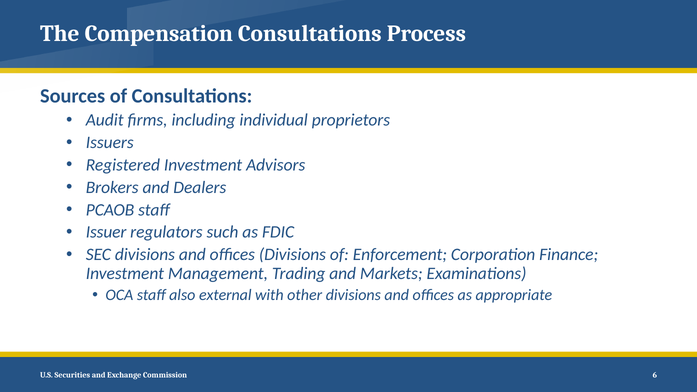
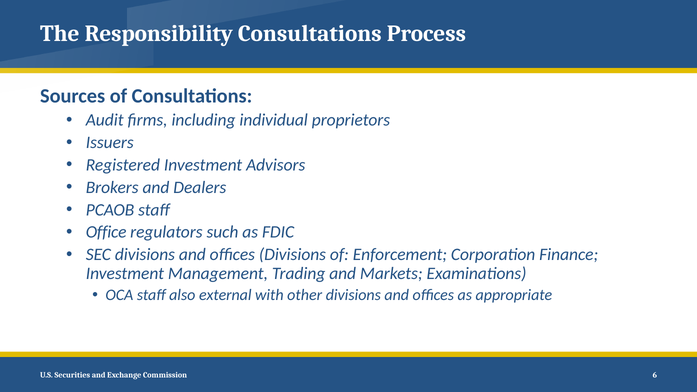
Compensation: Compensation -> Responsibility
Issuer: Issuer -> Office
